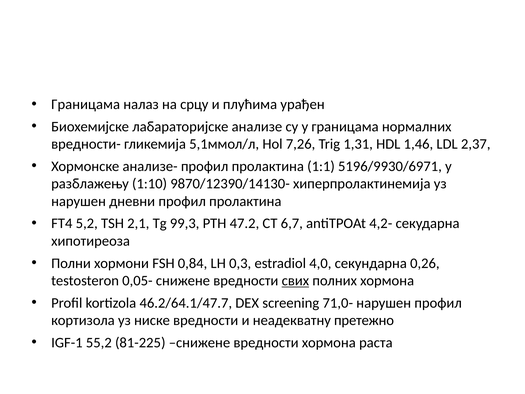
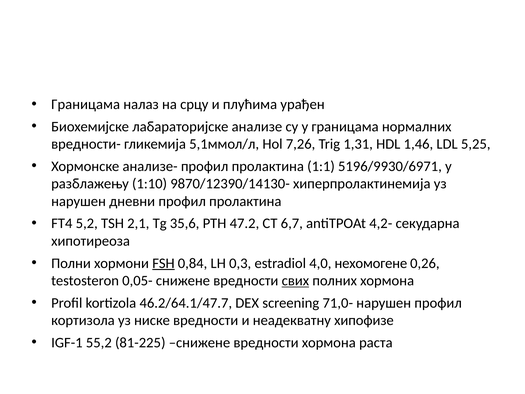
2,37: 2,37 -> 5,25
99,3: 99,3 -> 35,6
FSH underline: none -> present
секундарна: секундарна -> нехомогене
претежно: претежно -> хипофизе
